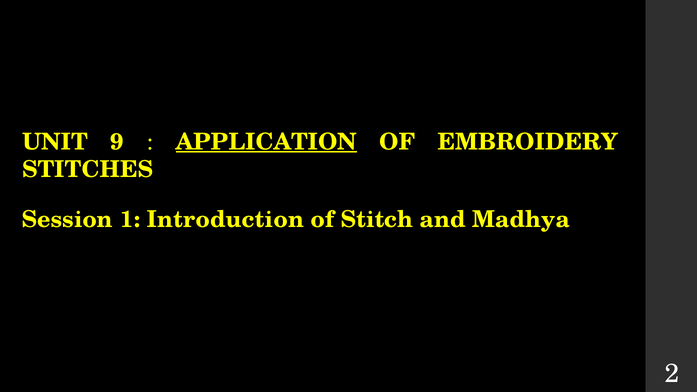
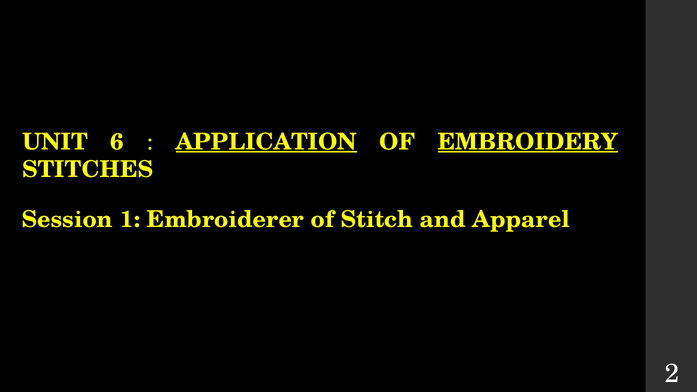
9: 9 -> 6
EMBROIDERY underline: none -> present
Introduction: Introduction -> Embroiderer
Madhya: Madhya -> Apparel
